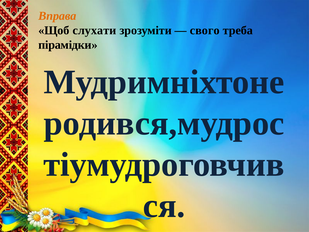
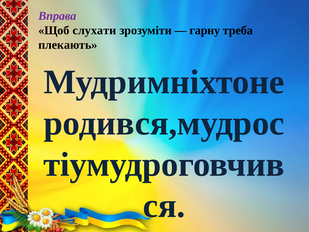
Вправа colour: orange -> purple
свого: свого -> гарну
пірамідки: пірамідки -> плекають
